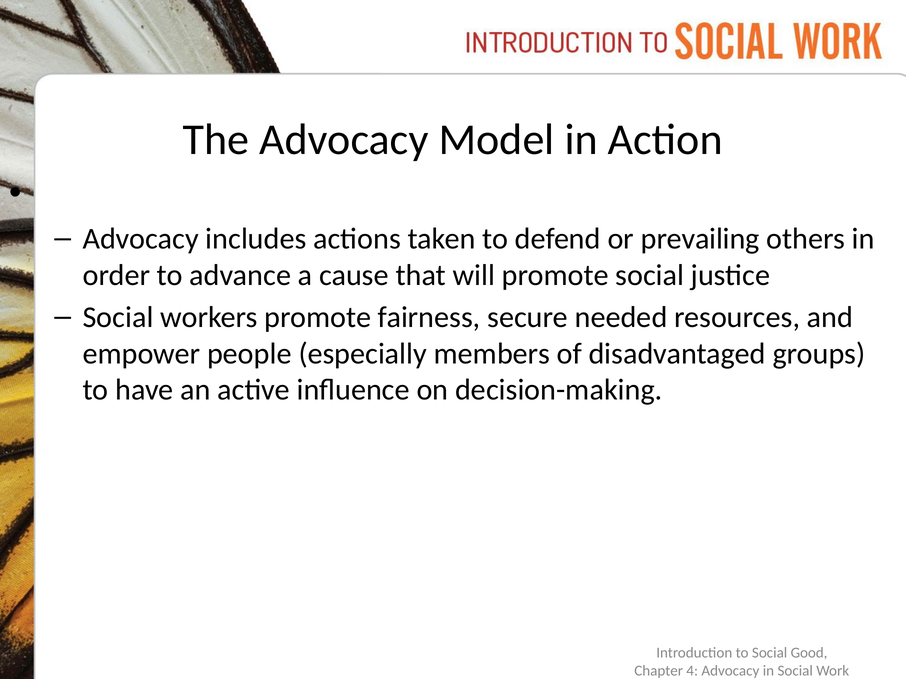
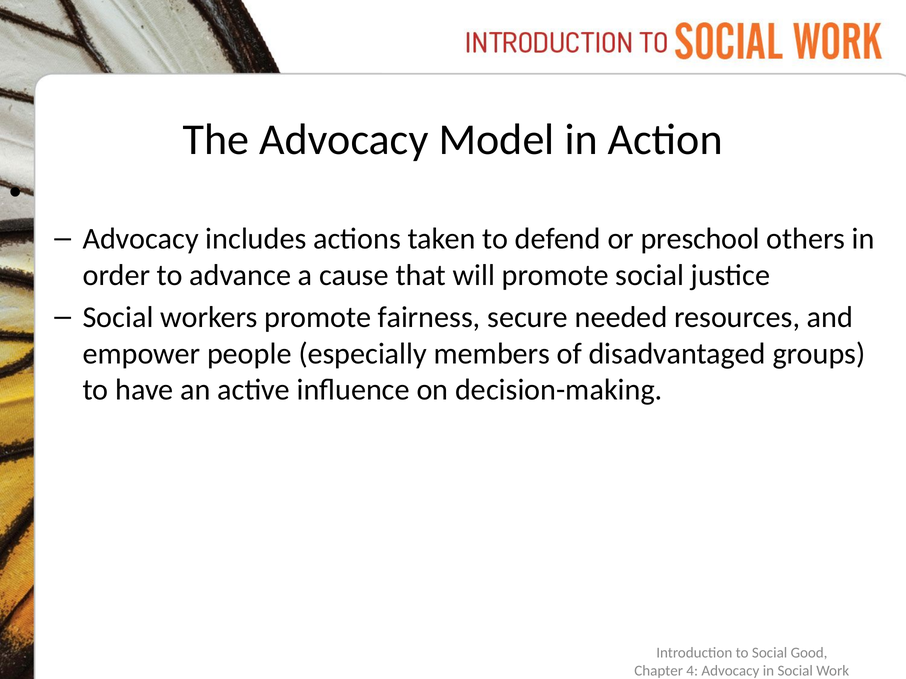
prevailing: prevailing -> preschool
